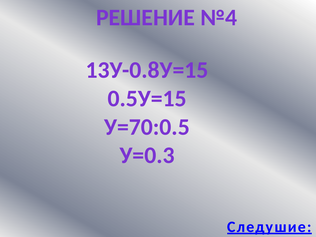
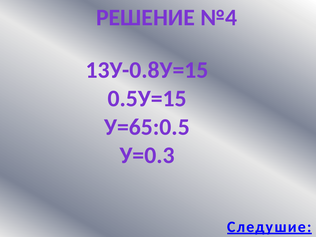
У=70:0.5: У=70:0.5 -> У=65:0.5
